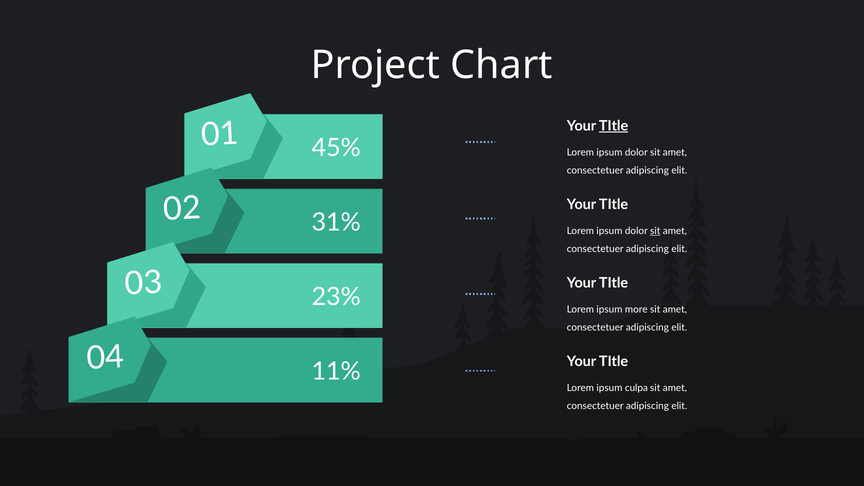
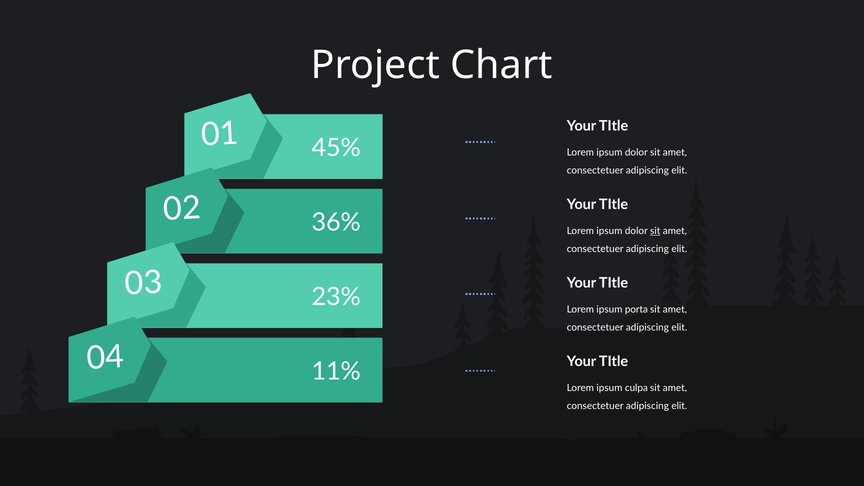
TItle at (614, 126) underline: present -> none
31%: 31% -> 36%
more: more -> porta
